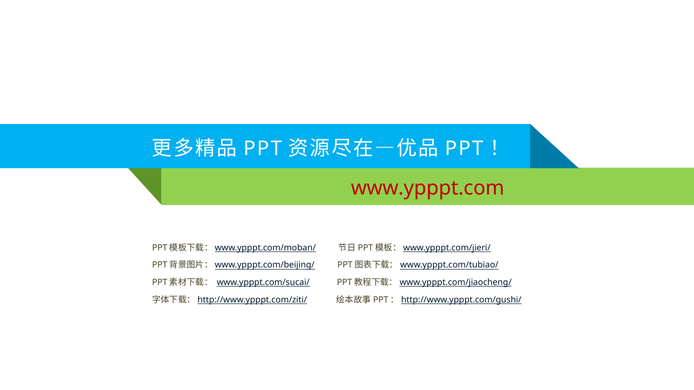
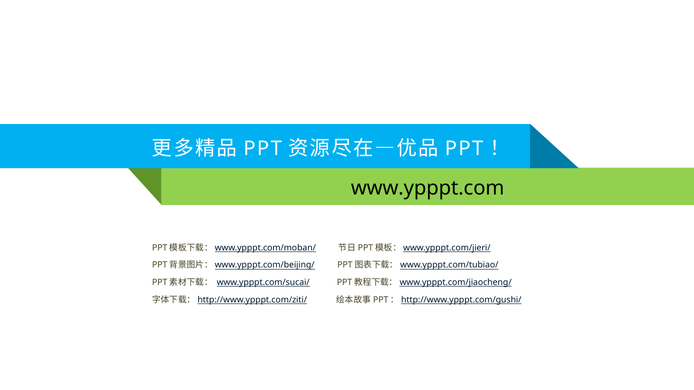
www.ypppt.com colour: red -> black
